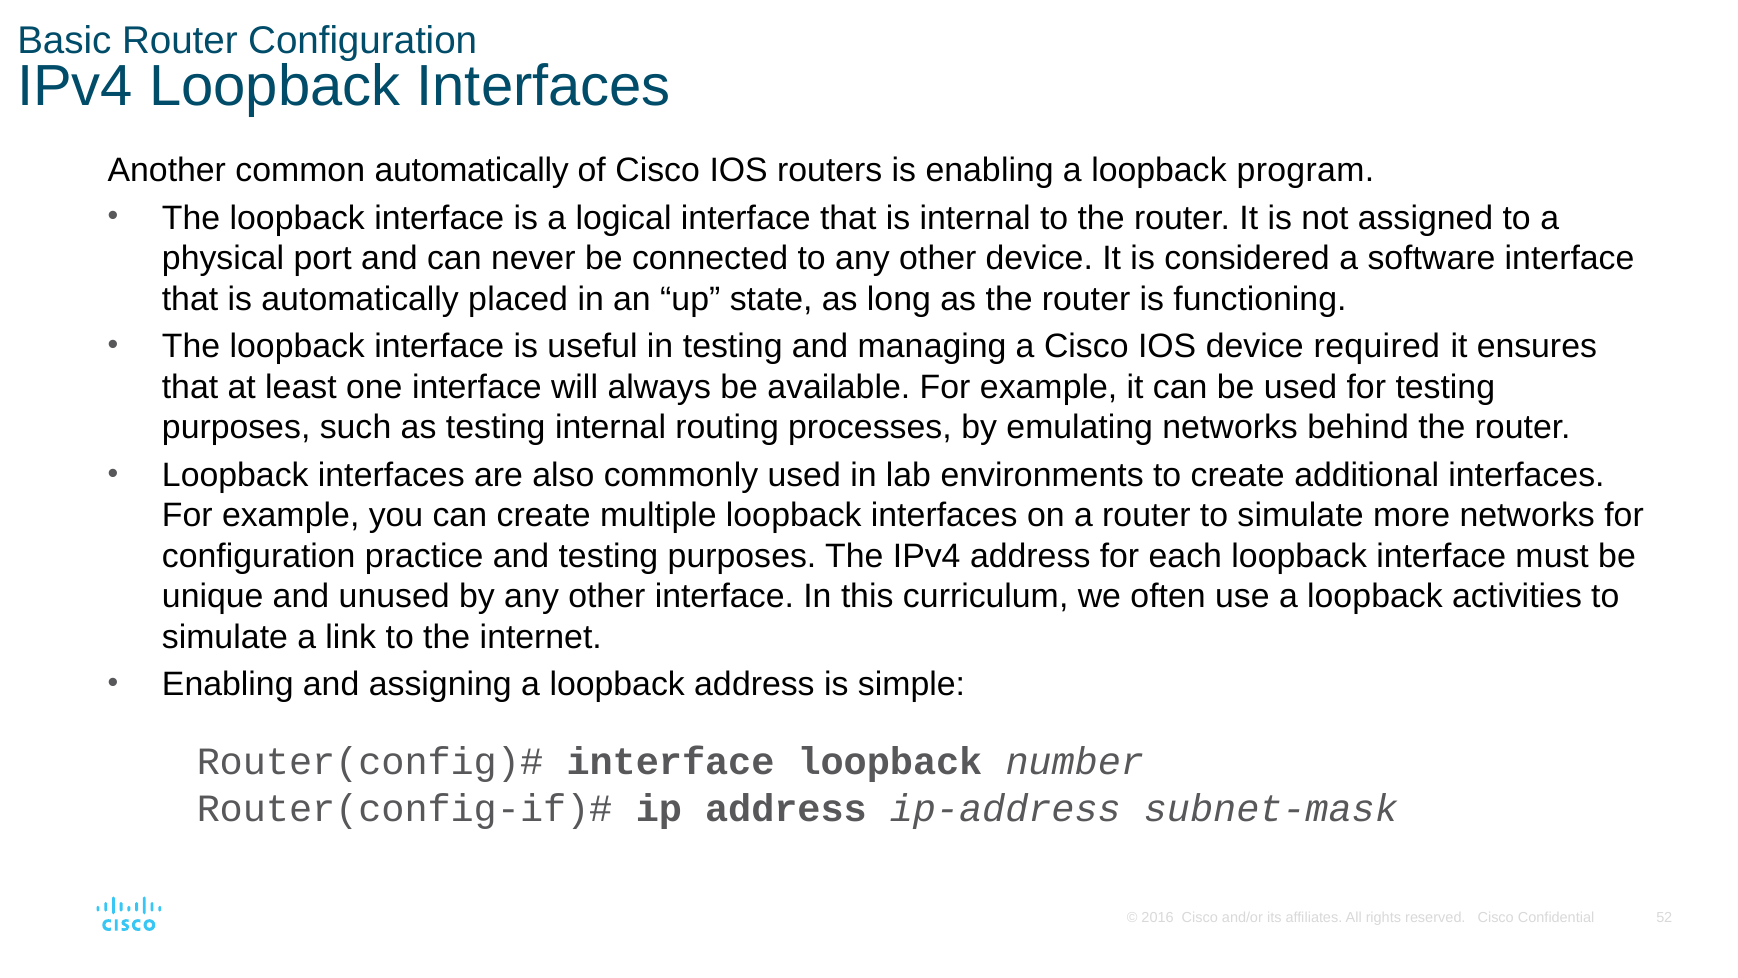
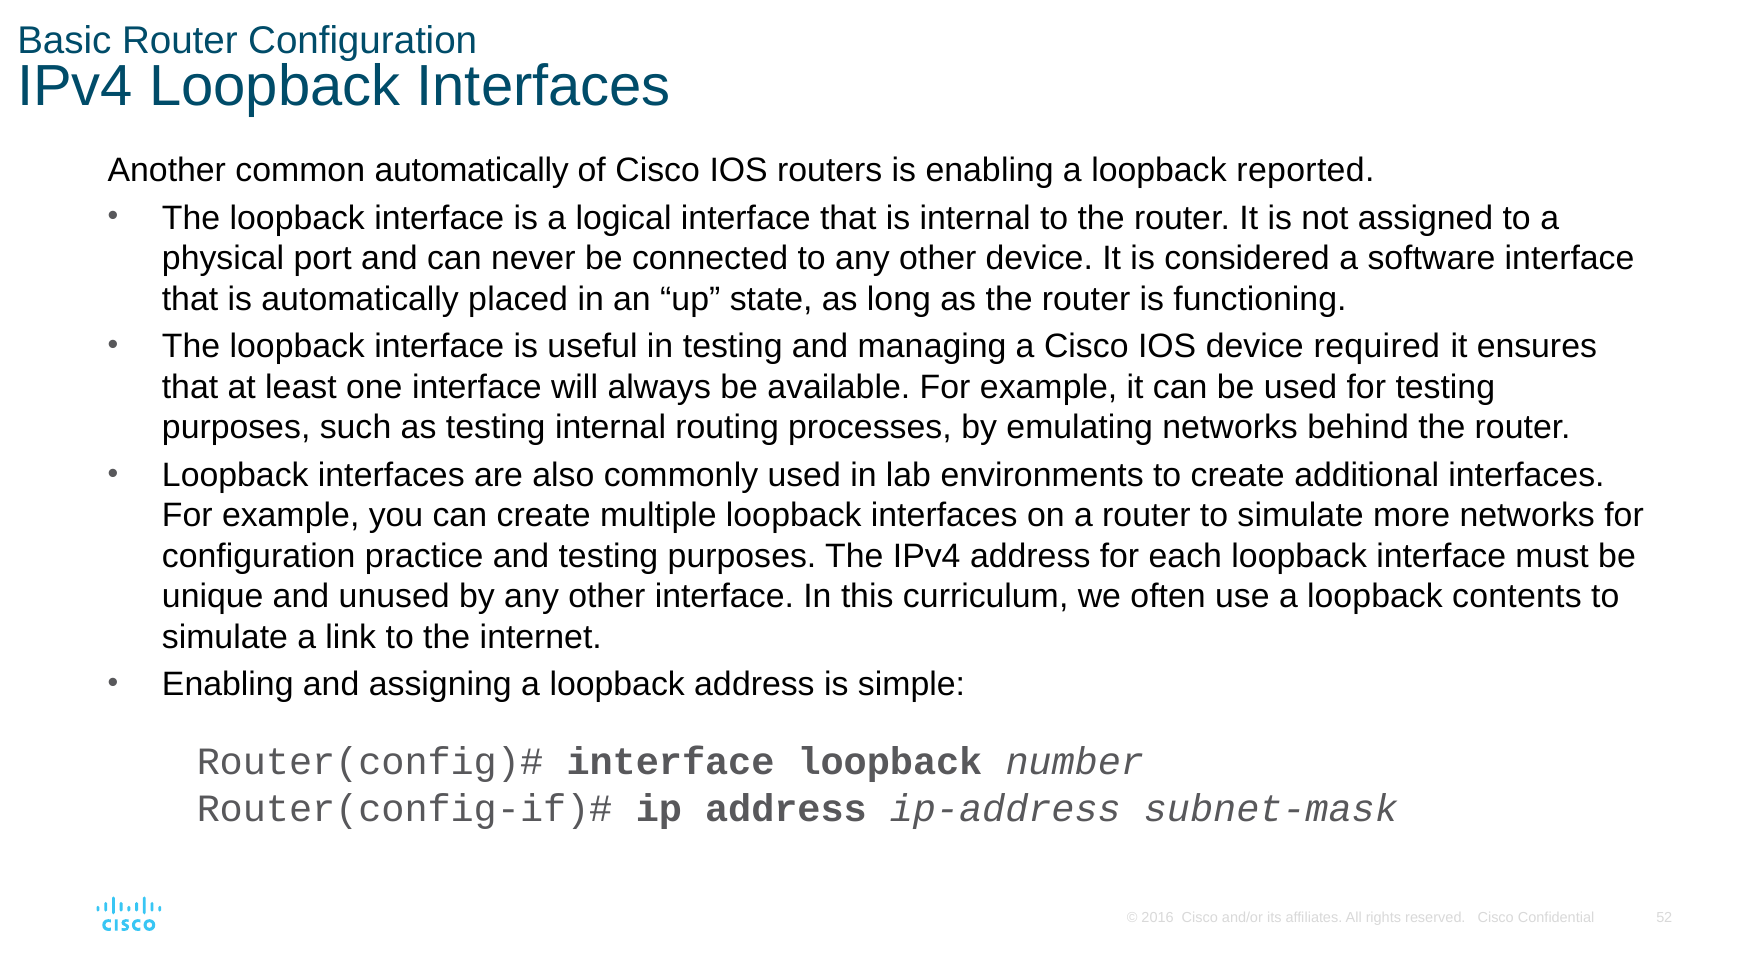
program: program -> reported
activities: activities -> contents
